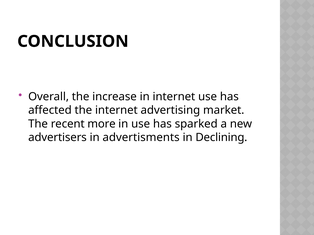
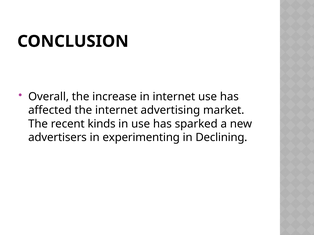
more: more -> kinds
advertisments: advertisments -> experimenting
